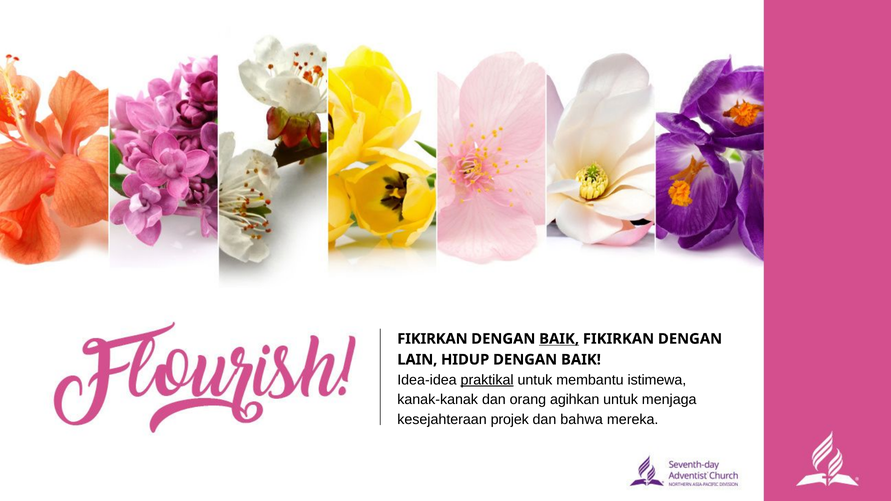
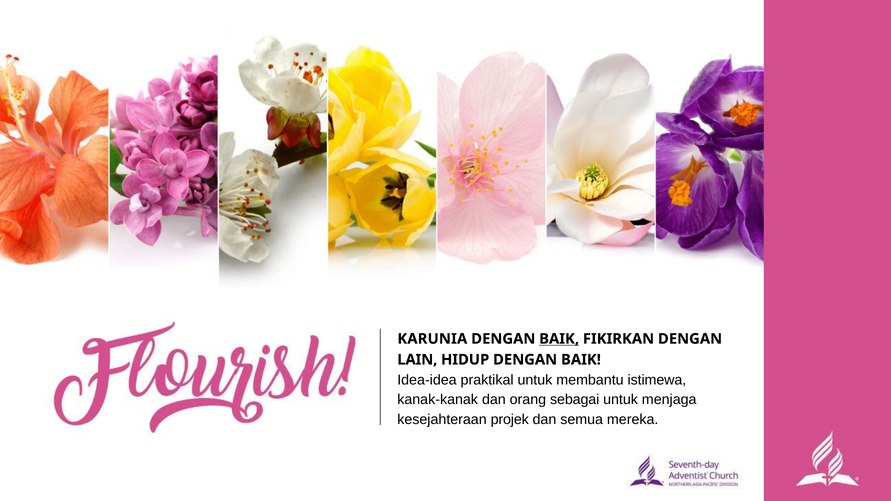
FIKIRKAN at (432, 339): FIKIRKAN -> KARUNIA
praktikal underline: present -> none
agihkan: agihkan -> sebagai
bahwa: bahwa -> semua
